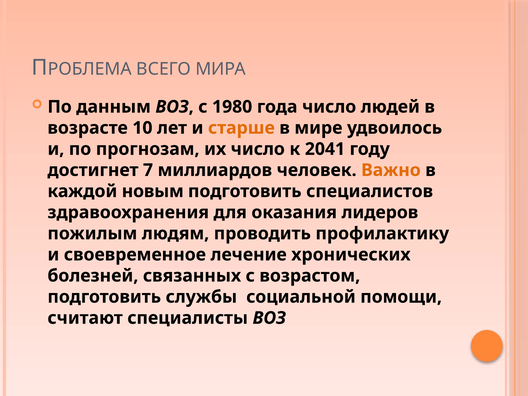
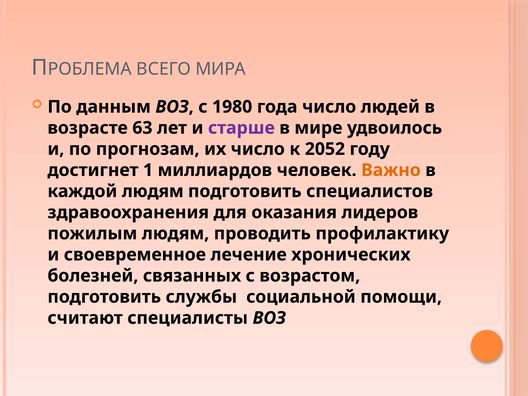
10: 10 -> 63
старше colour: orange -> purple
2041: 2041 -> 2052
7: 7 -> 1
каждой новым: новым -> людям
